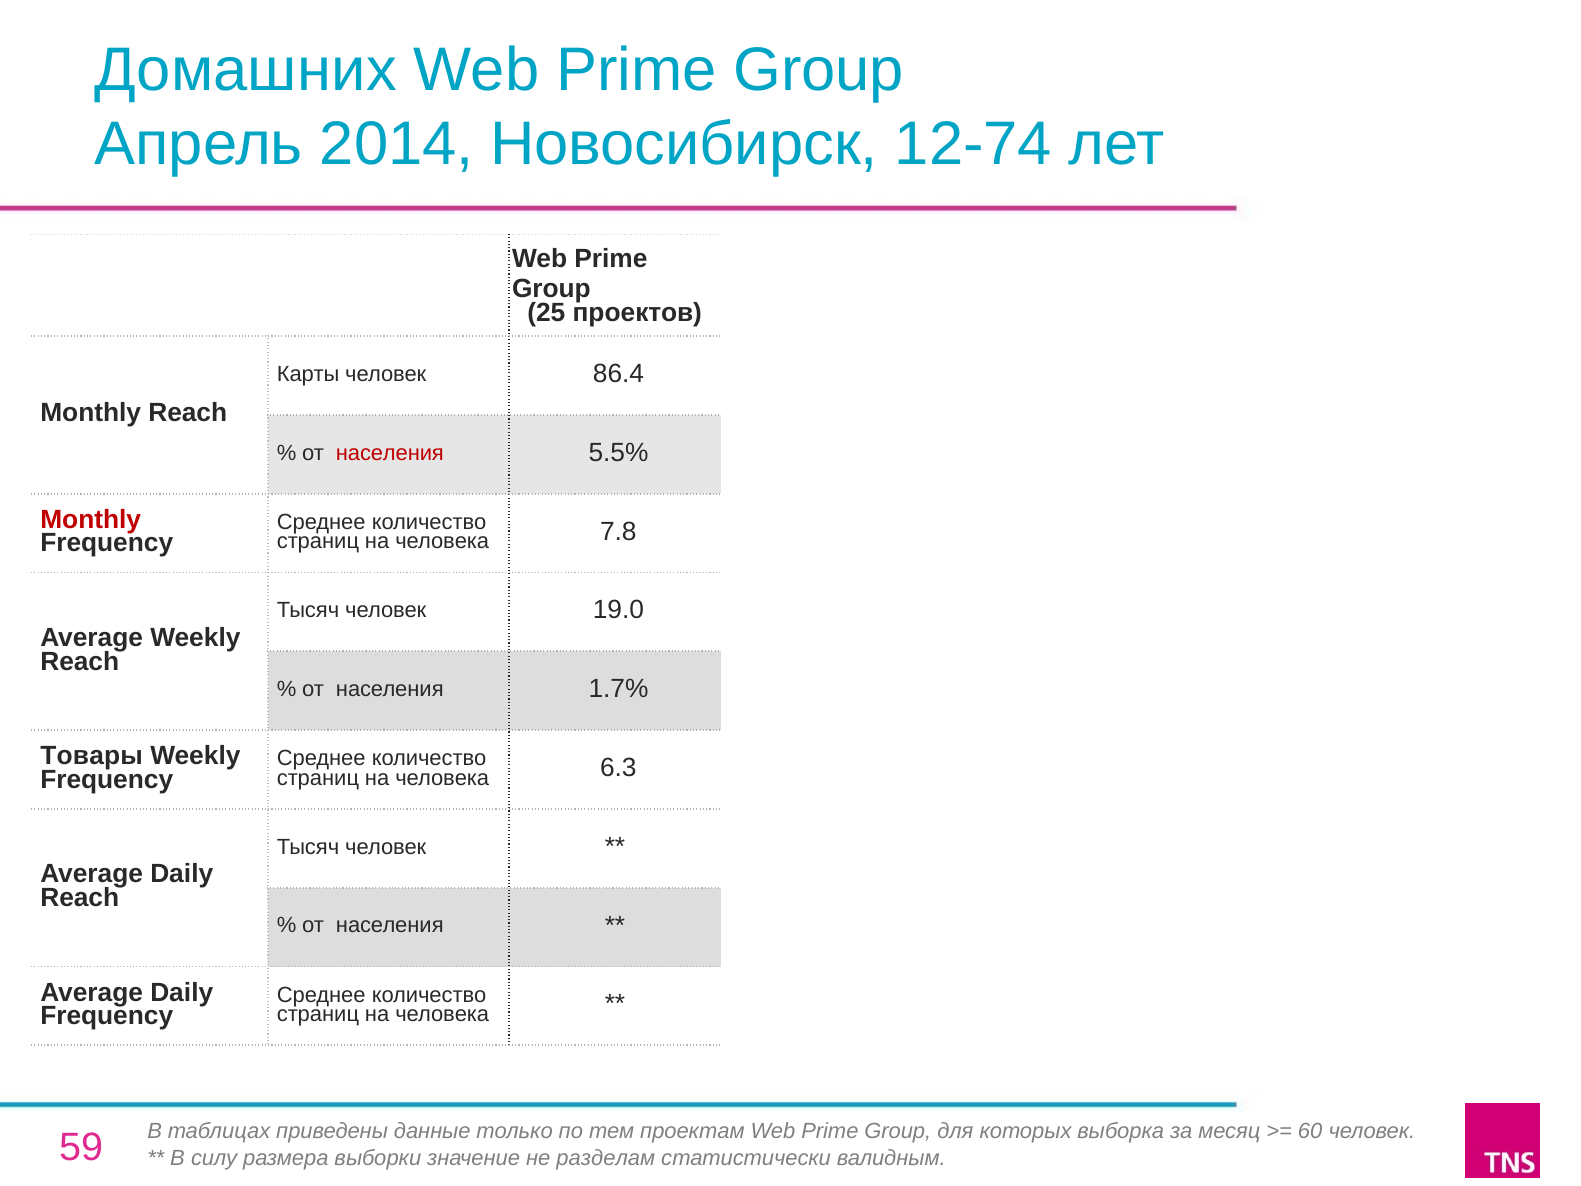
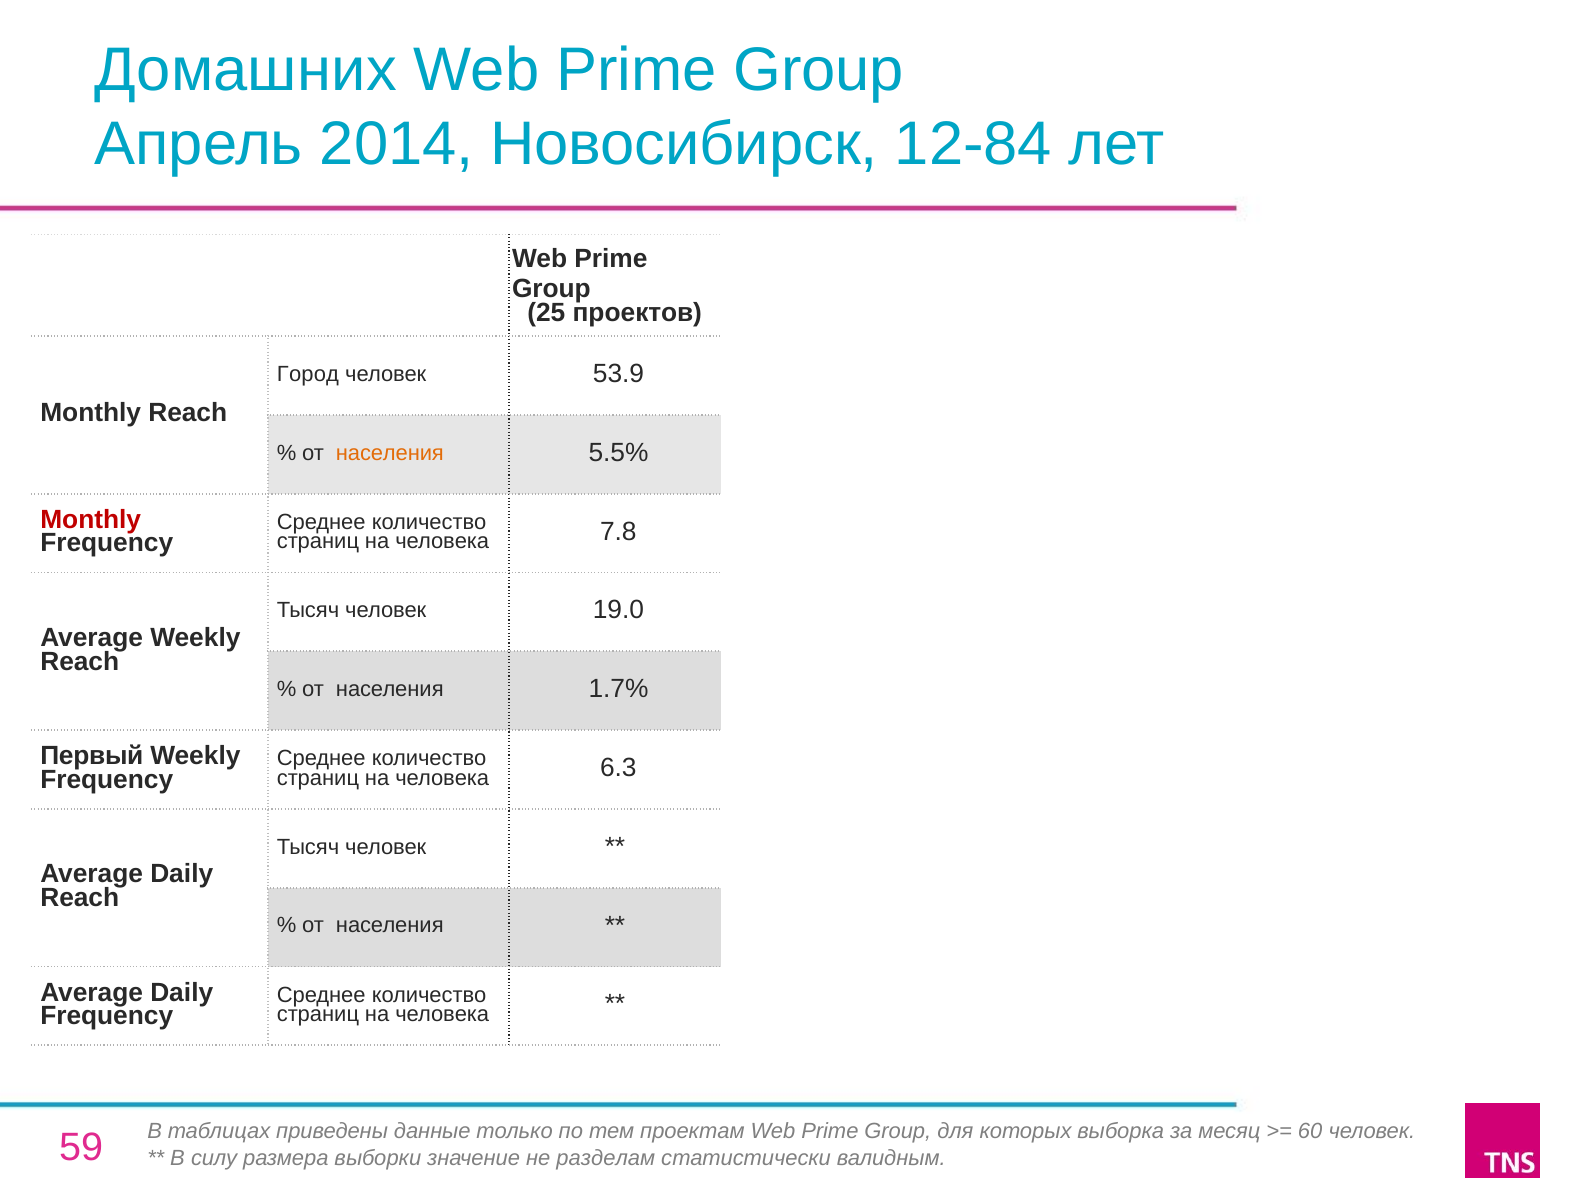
12-74: 12-74 -> 12-84
Карты: Карты -> Город
86.4: 86.4 -> 53.9
населения at (390, 453) colour: red -> orange
Товары: Товары -> Первый
